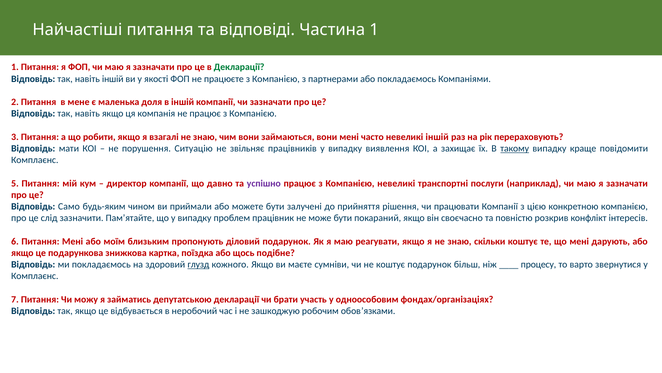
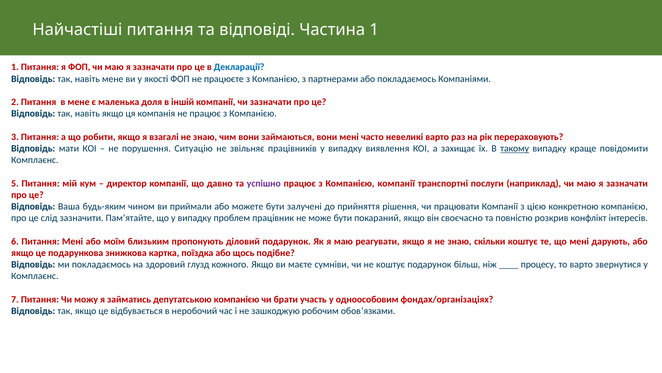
Декларації at (239, 67) colour: green -> blue
навіть іншій: іншій -> мене
невеликі іншій: іншій -> варто
Компанією невеликі: невеликі -> компанії
Само: Само -> Ваша
глузд underline: present -> none
депутатською декларації: декларації -> компанією
